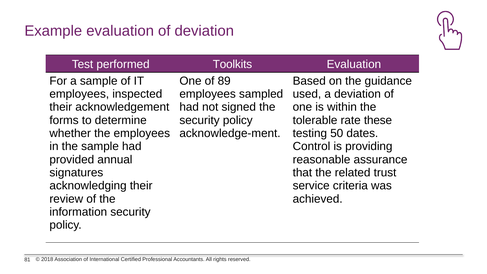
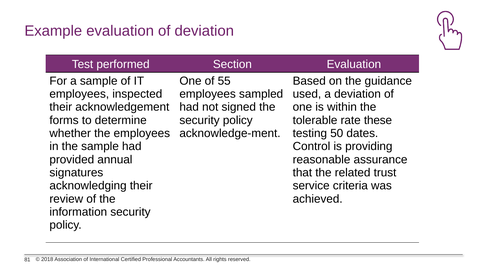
Toolkits: Toolkits -> Section
89: 89 -> 55
